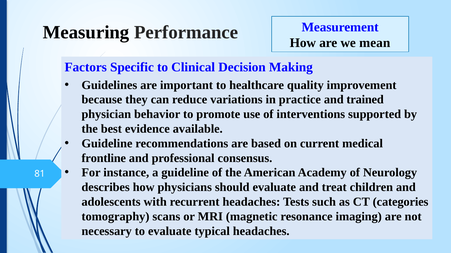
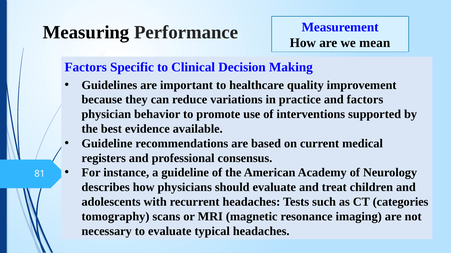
and trained: trained -> factors
frontline: frontline -> registers
